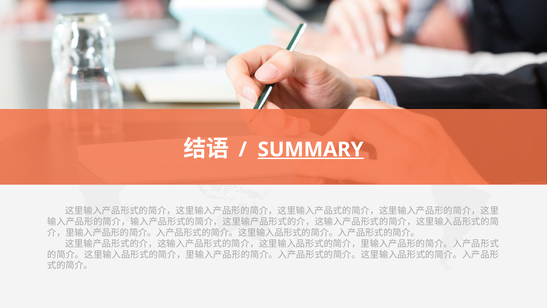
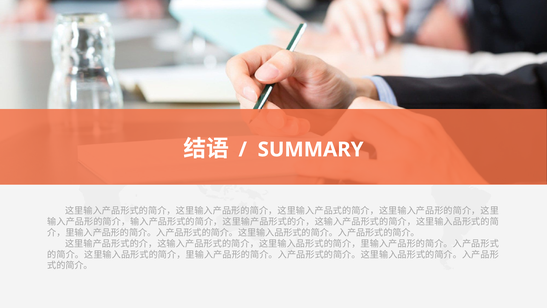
SUMMARY underline: present -> none
